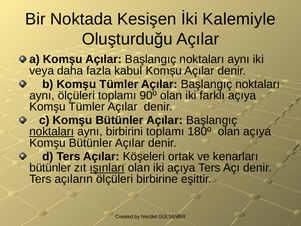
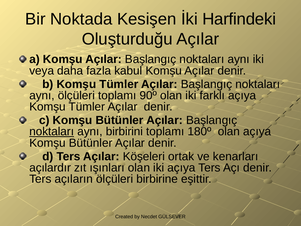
Kalemiyle: Kalemiyle -> Harfindeki
bütünler at (50, 168): bütünler -> açılardır
ışınları underline: present -> none
